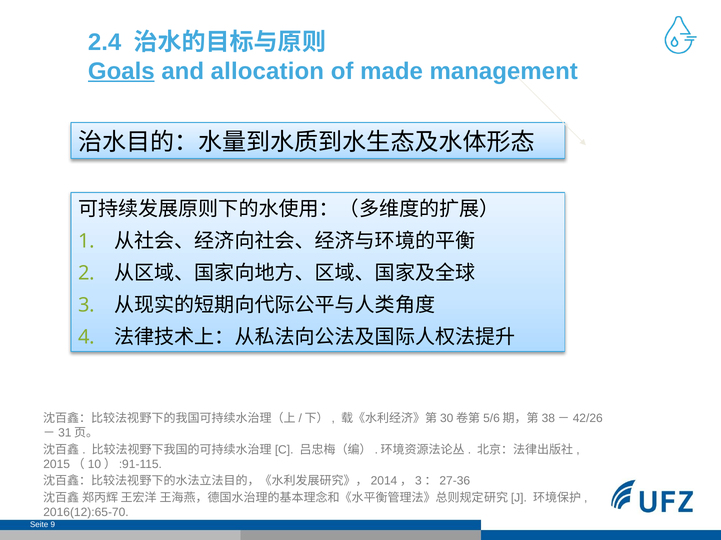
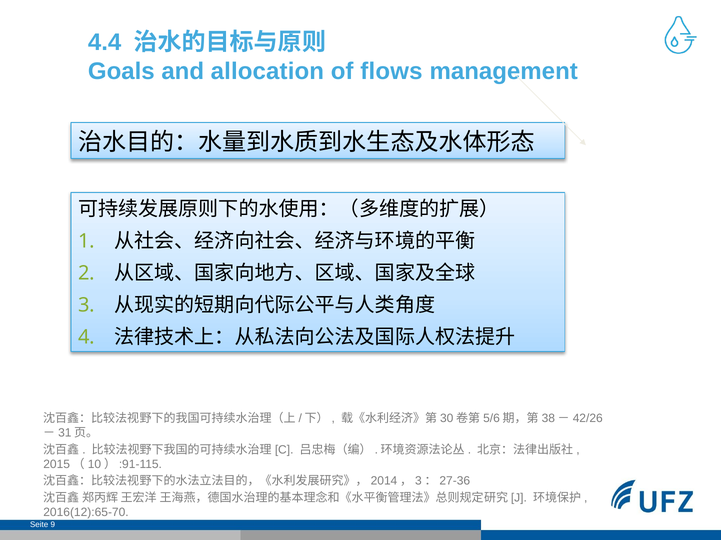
2.4: 2.4 -> 4.4
Goals underline: present -> none
made: made -> flows
